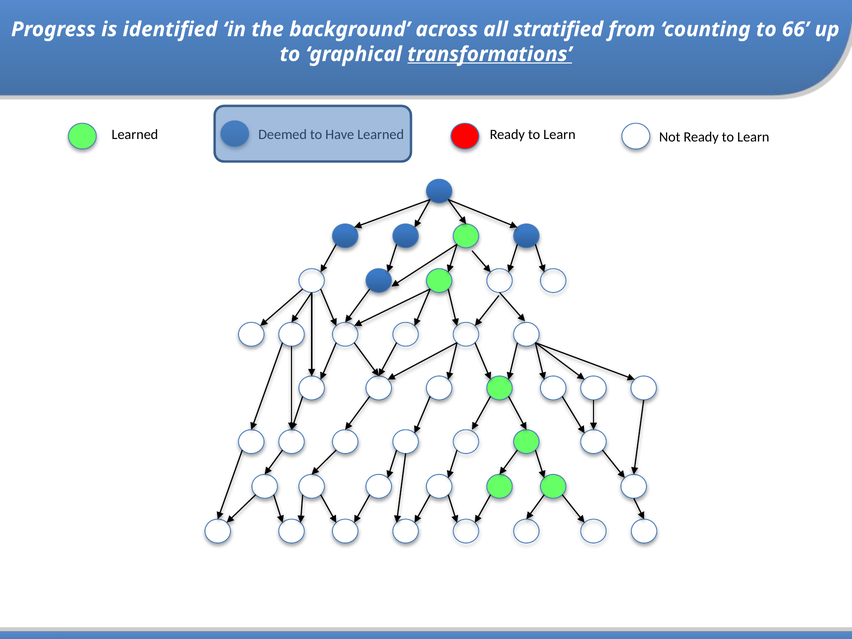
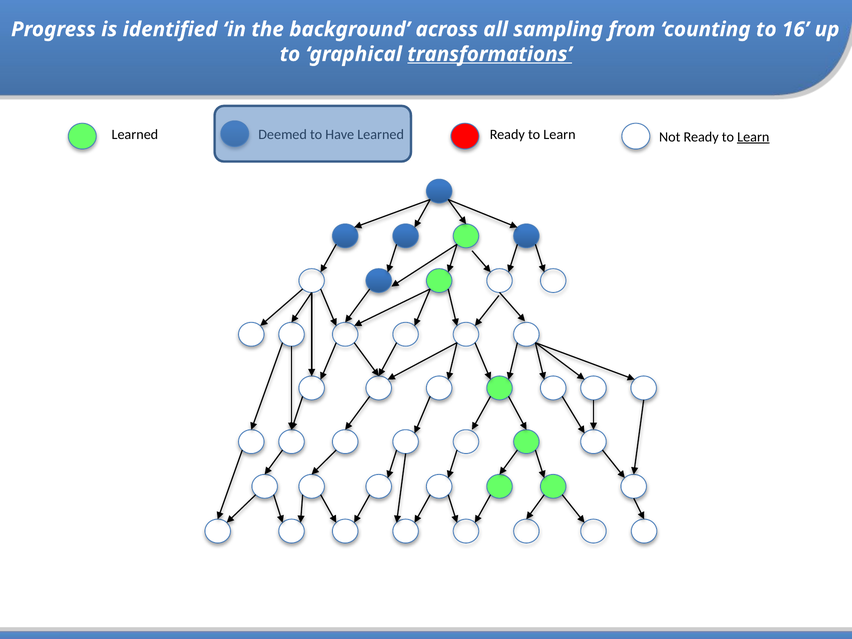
stratified: stratified -> sampling
66: 66 -> 16
Learn at (753, 137) underline: none -> present
